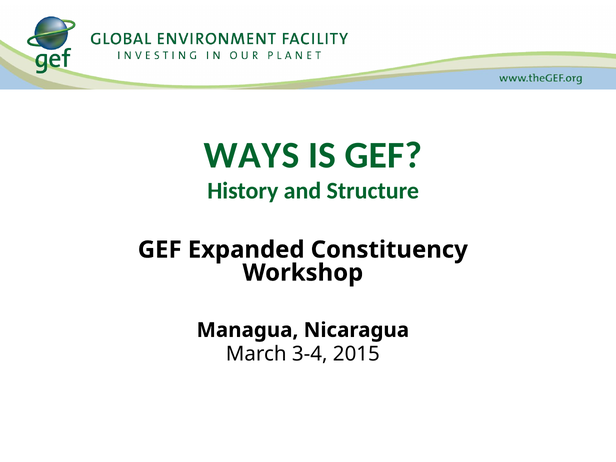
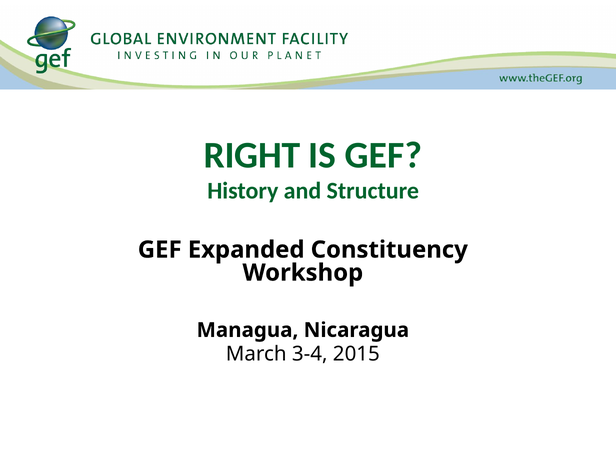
WAYS: WAYS -> RIGHT
